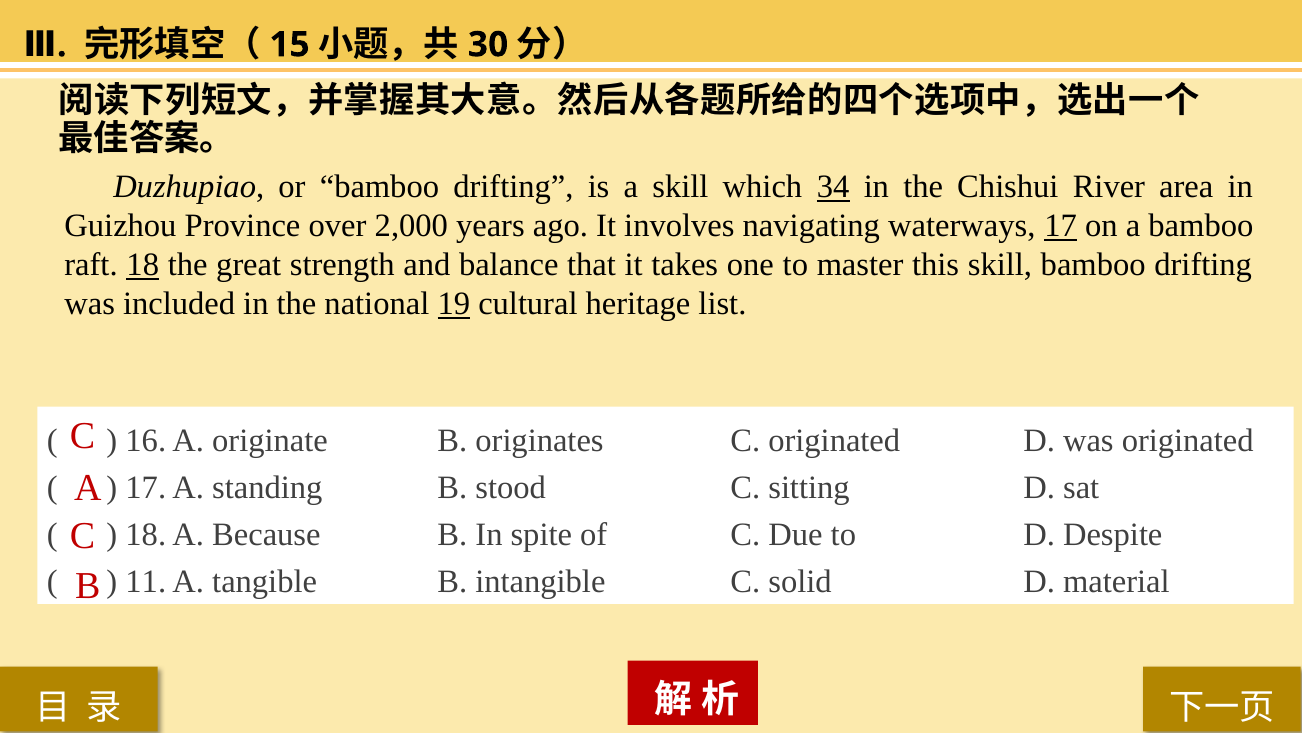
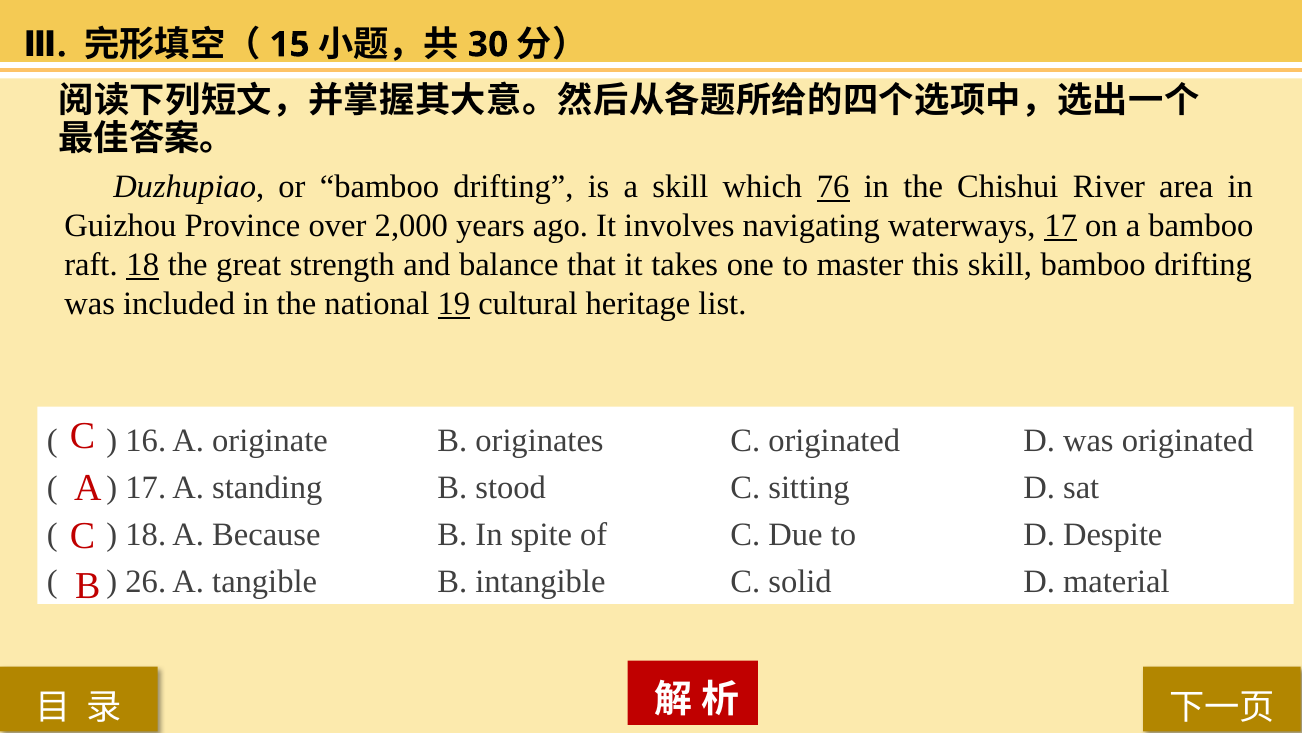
34: 34 -> 76
11: 11 -> 26
